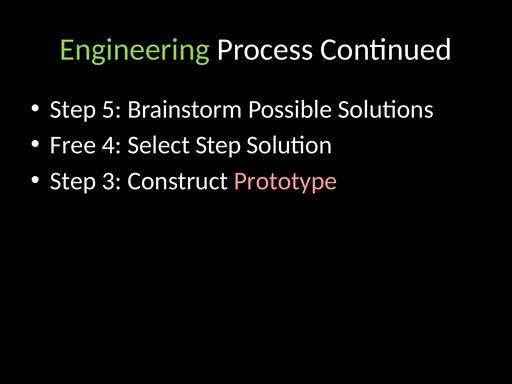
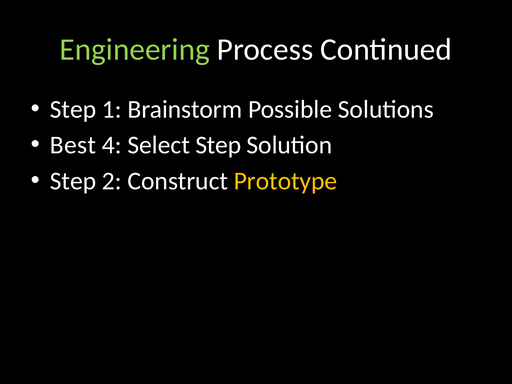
5: 5 -> 1
Free: Free -> Best
3: 3 -> 2
Prototype colour: pink -> yellow
